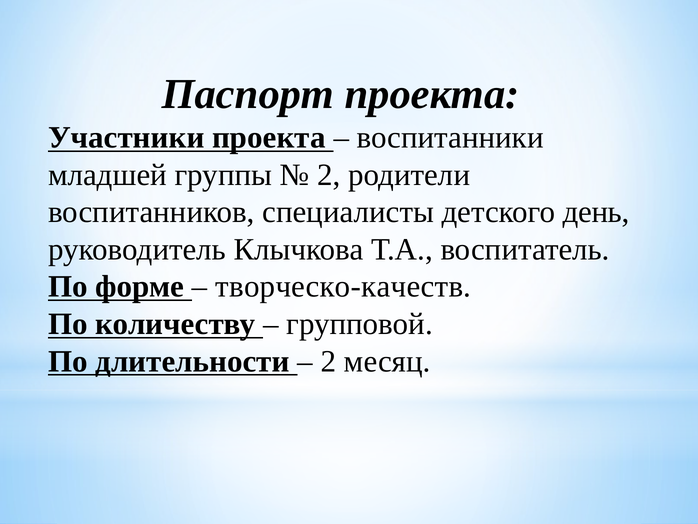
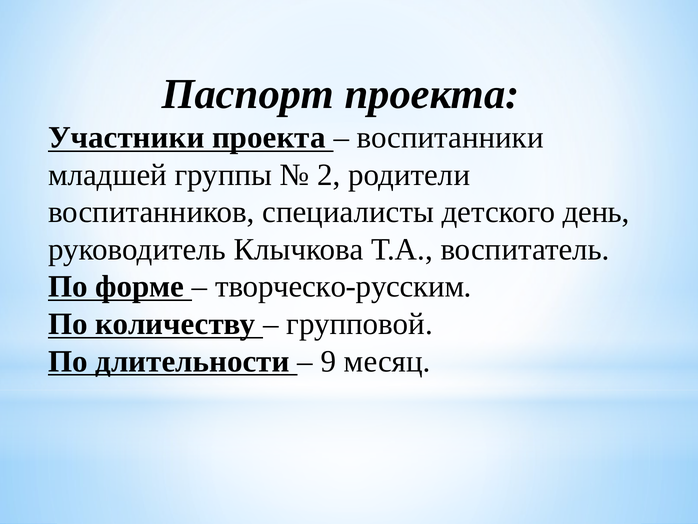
творческо-качеств: творческо-качеств -> творческо-русским
2 at (328, 361): 2 -> 9
